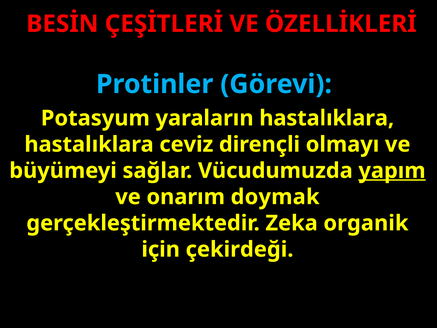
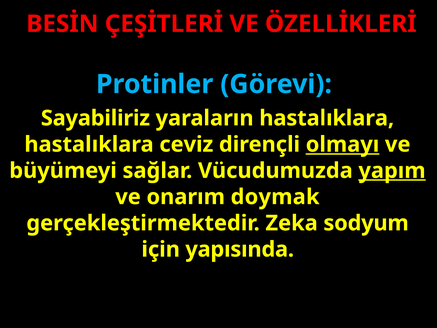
Potasyum: Potasyum -> Sayabiliriz
olmayı underline: none -> present
organik: organik -> sodyum
çekirdeği: çekirdeği -> yapısında
